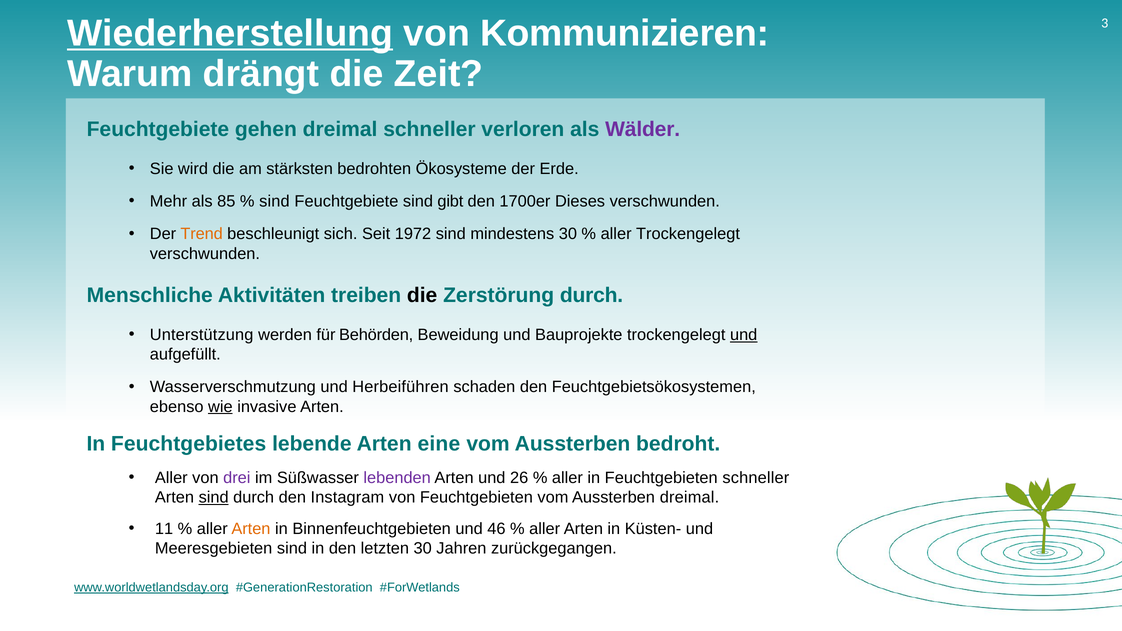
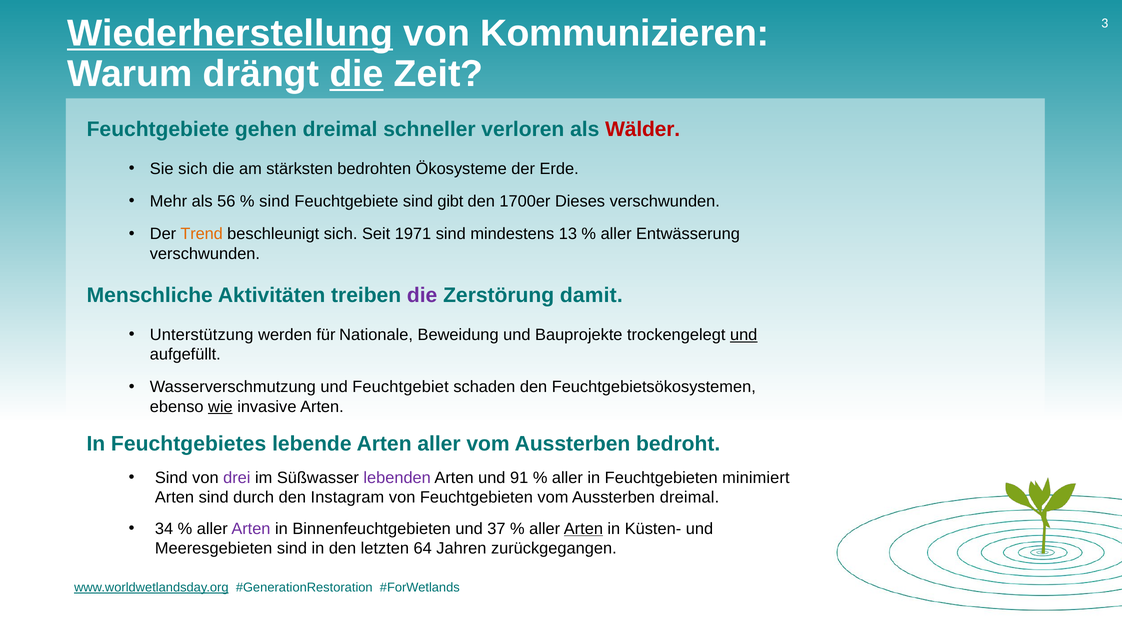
die at (357, 74) underline: none -> present
Wälder colour: purple -> red
Sie wird: wird -> sich
85: 85 -> 56
1972: 1972 -> 1971
mindestens 30: 30 -> 13
aller Trockengelegt: Trockengelegt -> Entwässerung
die at (422, 295) colour: black -> purple
Zerstörung durch: durch -> damit
Behörden: Behörden -> Nationale
Herbeiführen: Herbeiführen -> Feuchtgebiet
Arten eine: eine -> aller
Aller at (171, 478): Aller -> Sind
26: 26 -> 91
Feuchtgebieten schneller: schneller -> minimiert
sind at (214, 497) underline: present -> none
11: 11 -> 34
Arten at (251, 529) colour: orange -> purple
46: 46 -> 37
Arten at (583, 529) underline: none -> present
letzten 30: 30 -> 64
